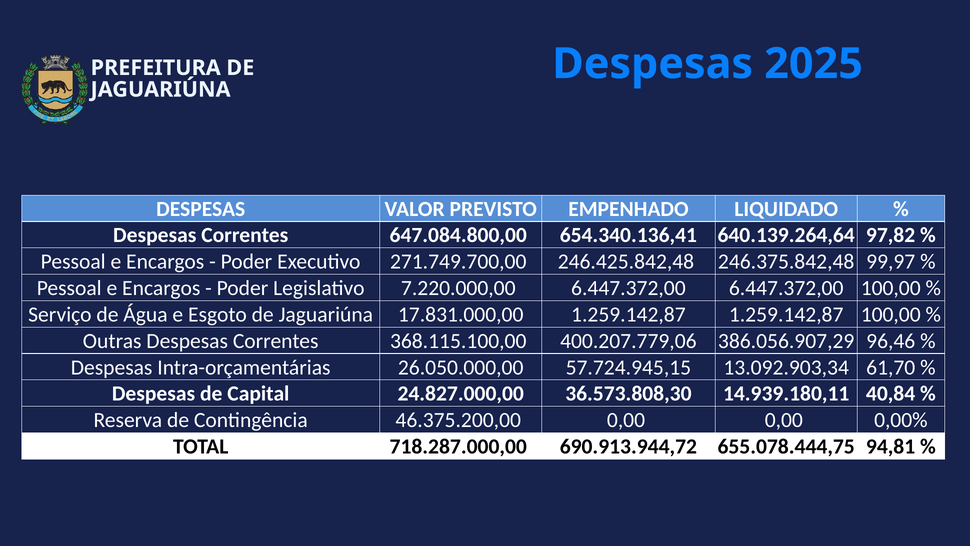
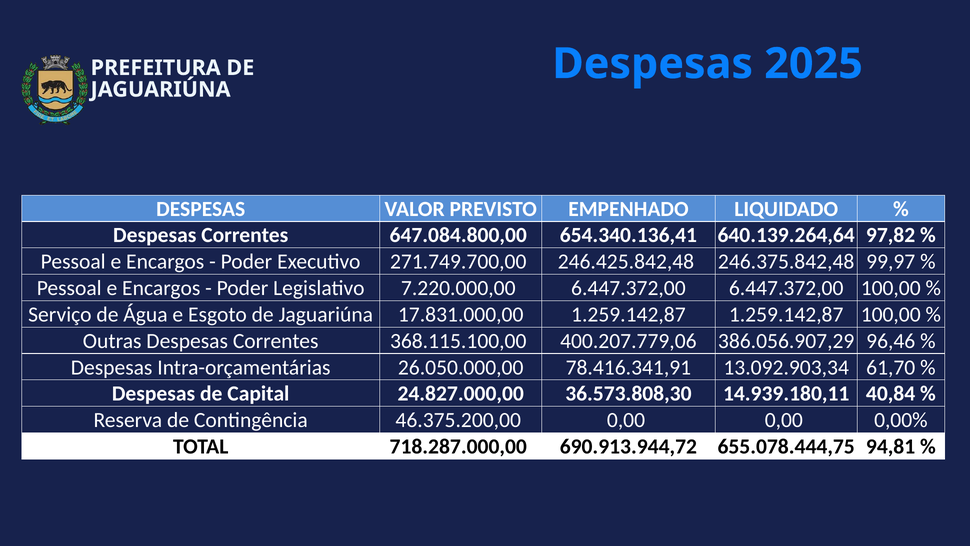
57.724.945,15: 57.724.945,15 -> 78.416.341,91
